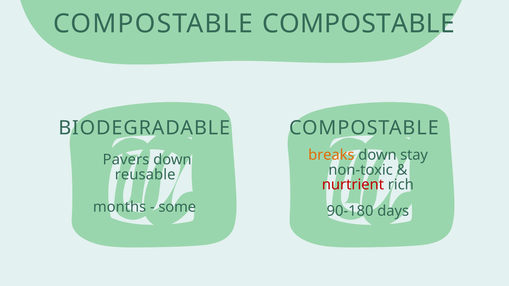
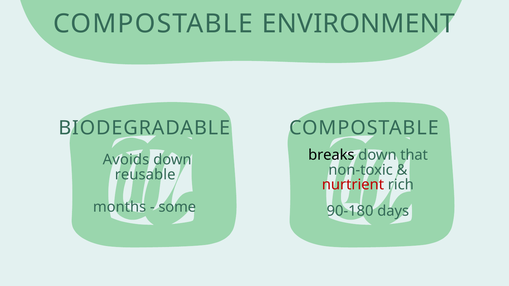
COMPOSTABLE at (358, 24): COMPOSTABLE -> ENVIRONMENT
breaks colour: orange -> black
stay: stay -> that
Pavers: Pavers -> Avoids
